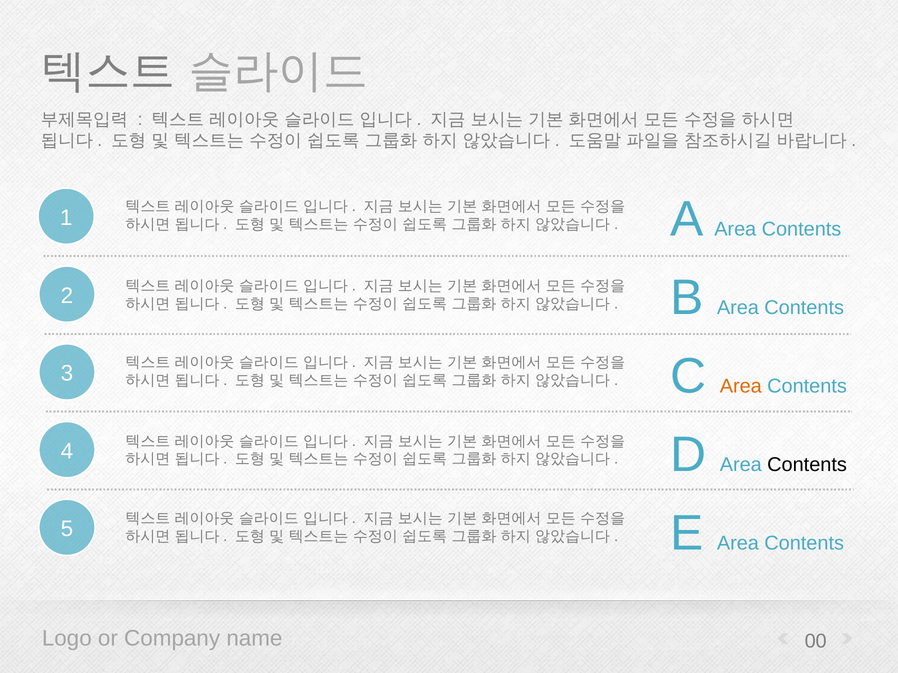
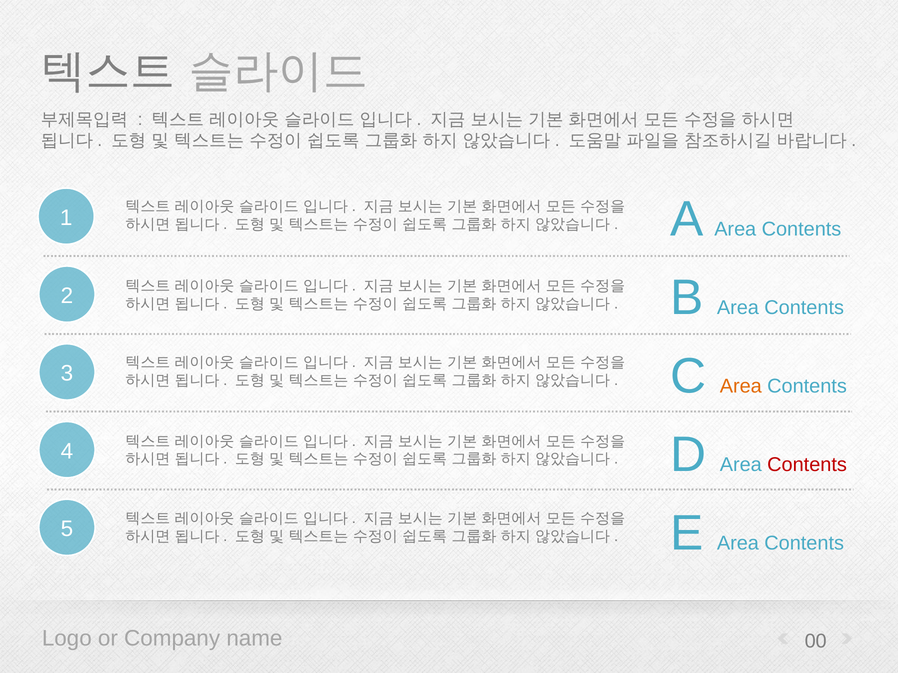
Contents at (807, 465) colour: black -> red
